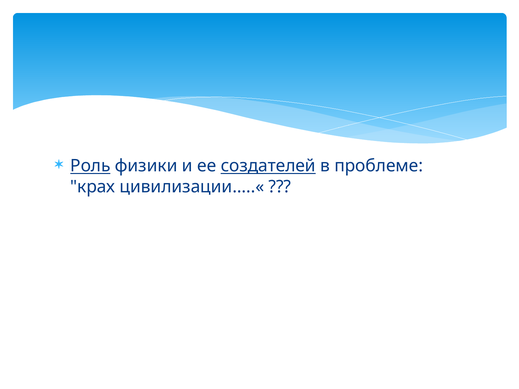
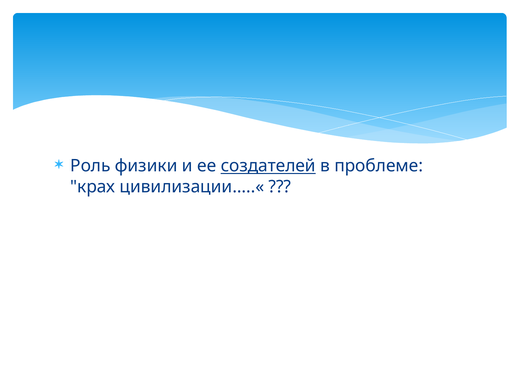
Роль underline: present -> none
